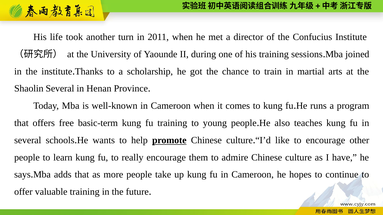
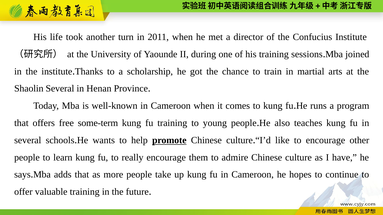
basic-term: basic-term -> some-term
